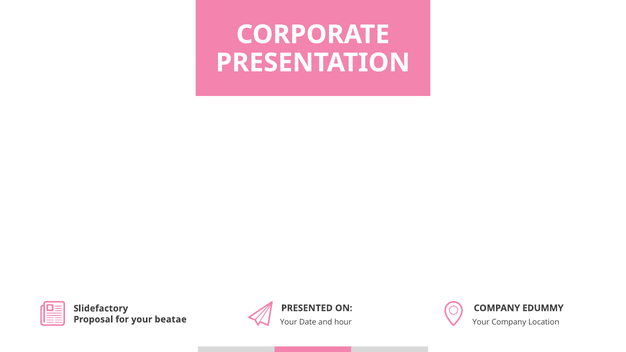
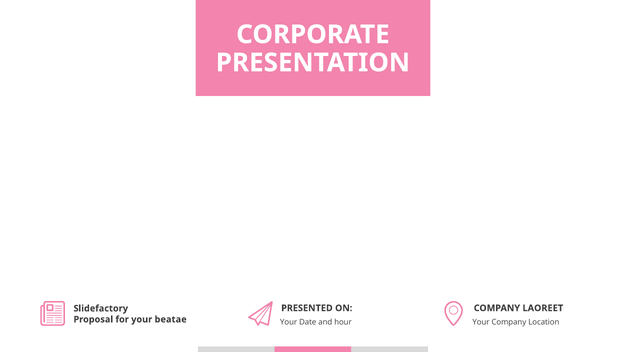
EDUMMY: EDUMMY -> LAOREET
